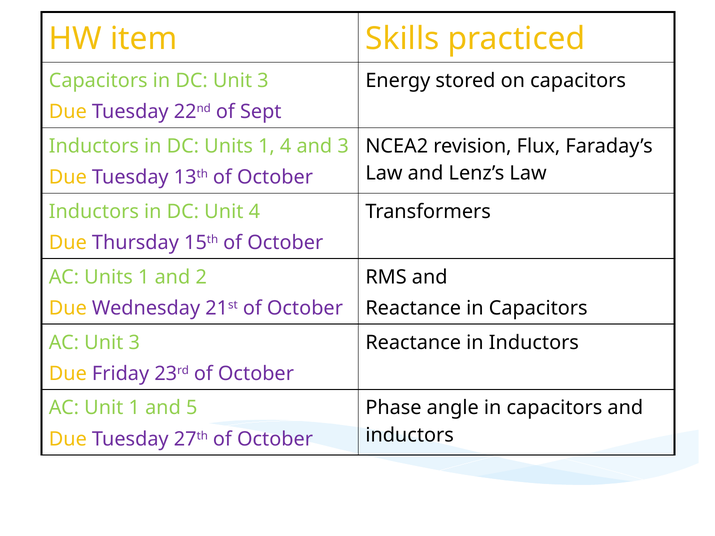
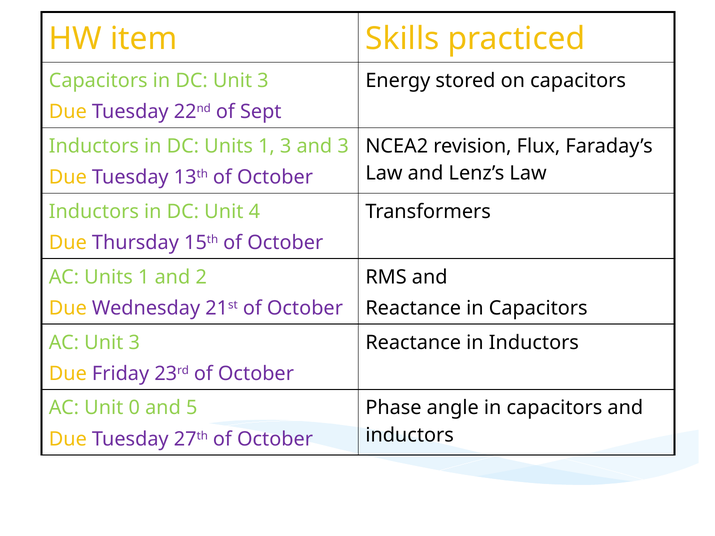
1 4: 4 -> 3
Unit 1: 1 -> 0
